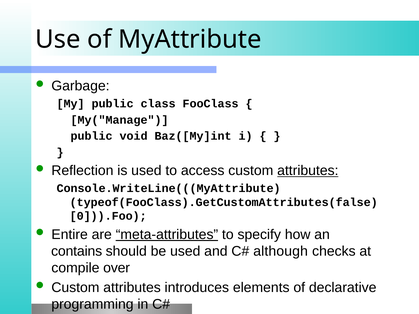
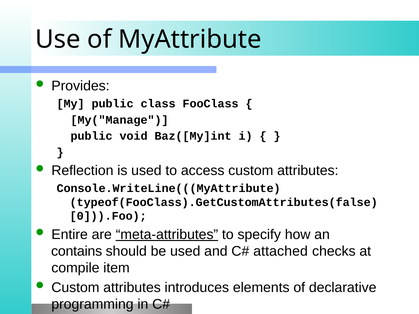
Garbage: Garbage -> Provides
attributes at (308, 171) underline: present -> none
although: although -> attached
over: over -> item
